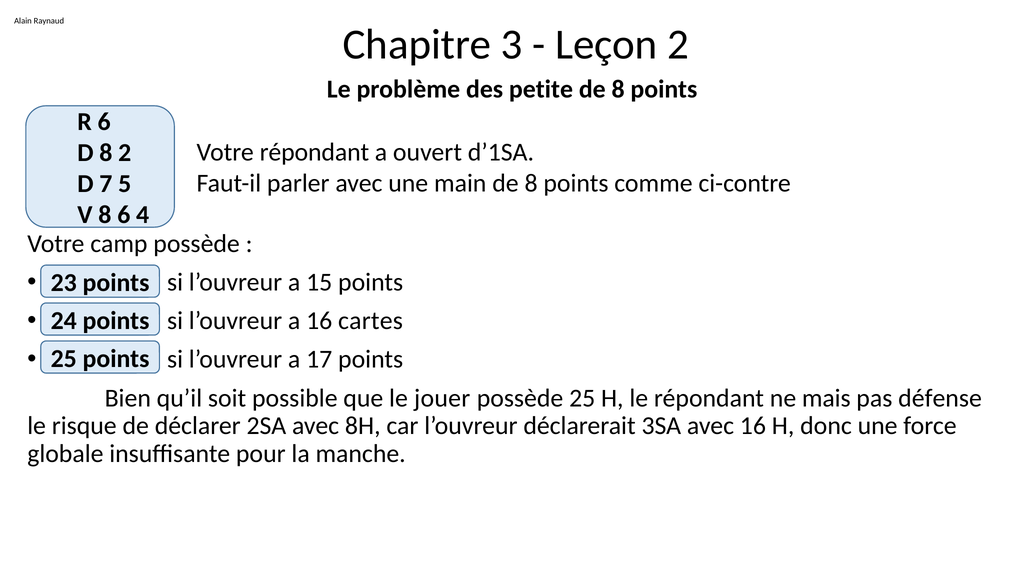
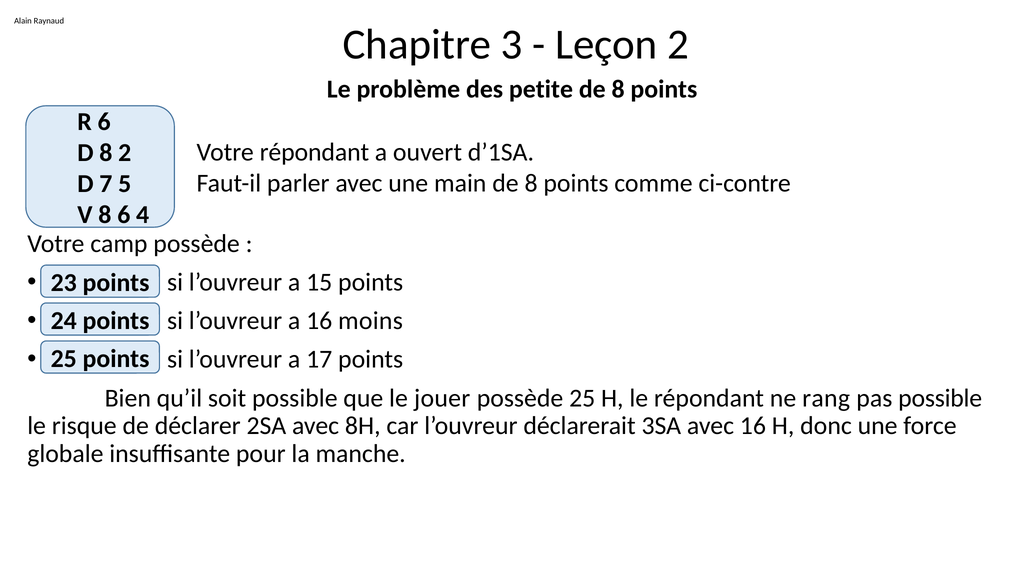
cartes: cartes -> moins
mais: mais -> rang
pas défense: défense -> possible
